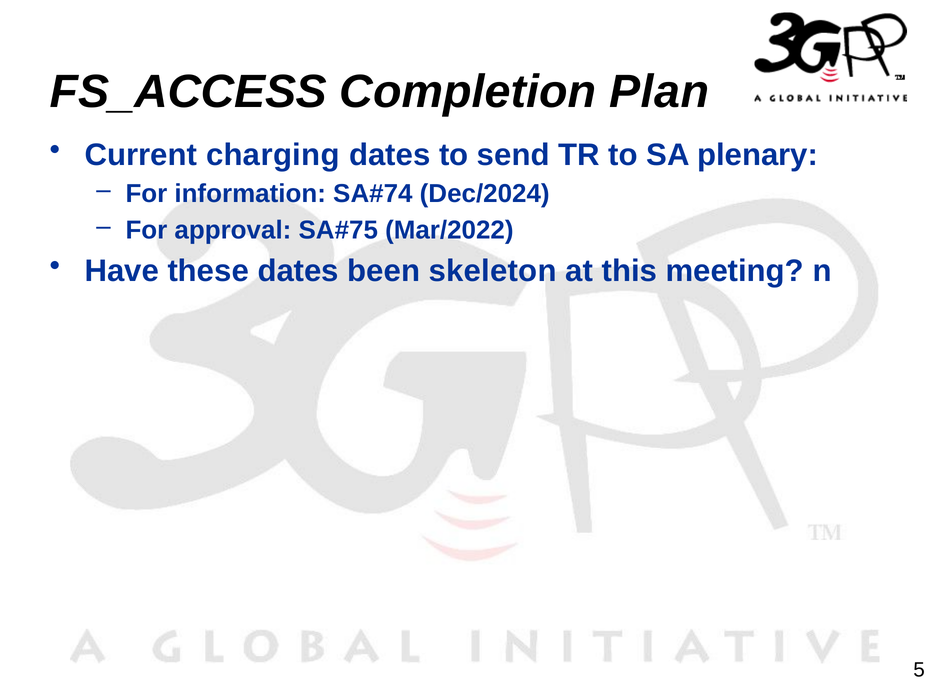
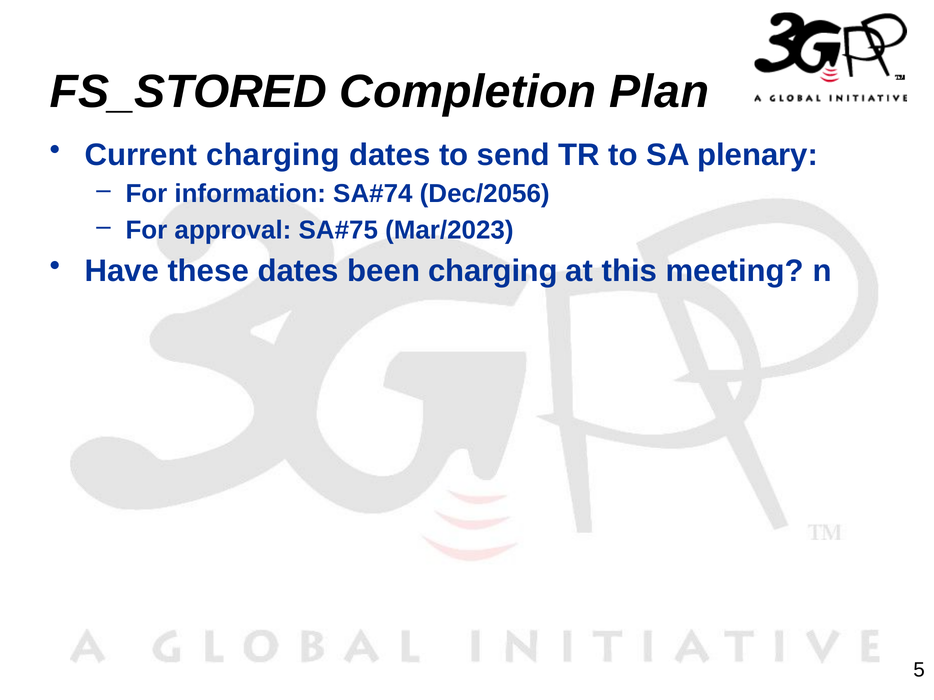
FS_ACCESS: FS_ACCESS -> FS_STORED
Dec/2024: Dec/2024 -> Dec/2056
Mar/2022: Mar/2022 -> Mar/2023
been skeleton: skeleton -> charging
